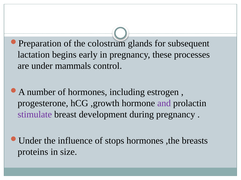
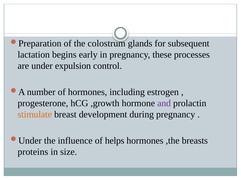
mammals: mammals -> expulsion
stimulate colour: purple -> orange
stops: stops -> helps
